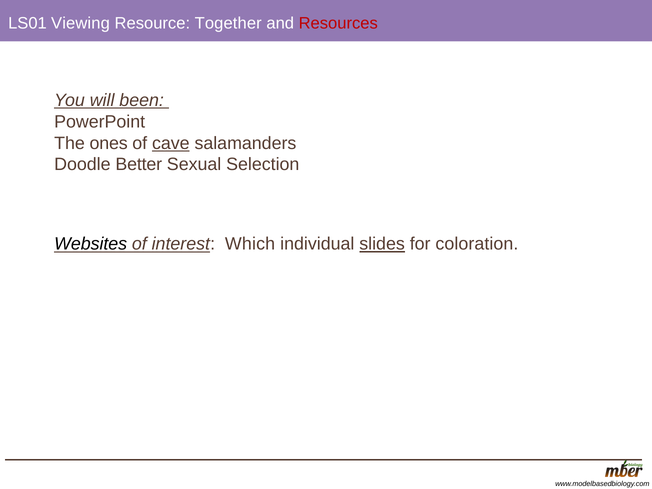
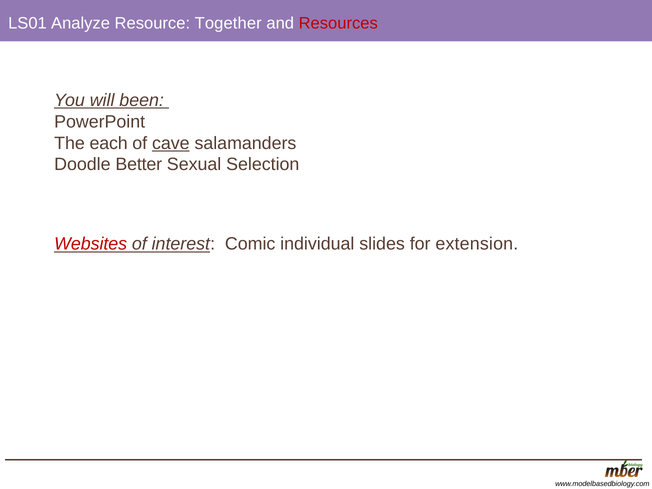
Viewing: Viewing -> Analyze
ones: ones -> each
Websites colour: black -> red
Which: Which -> Comic
slides underline: present -> none
coloration: coloration -> extension
